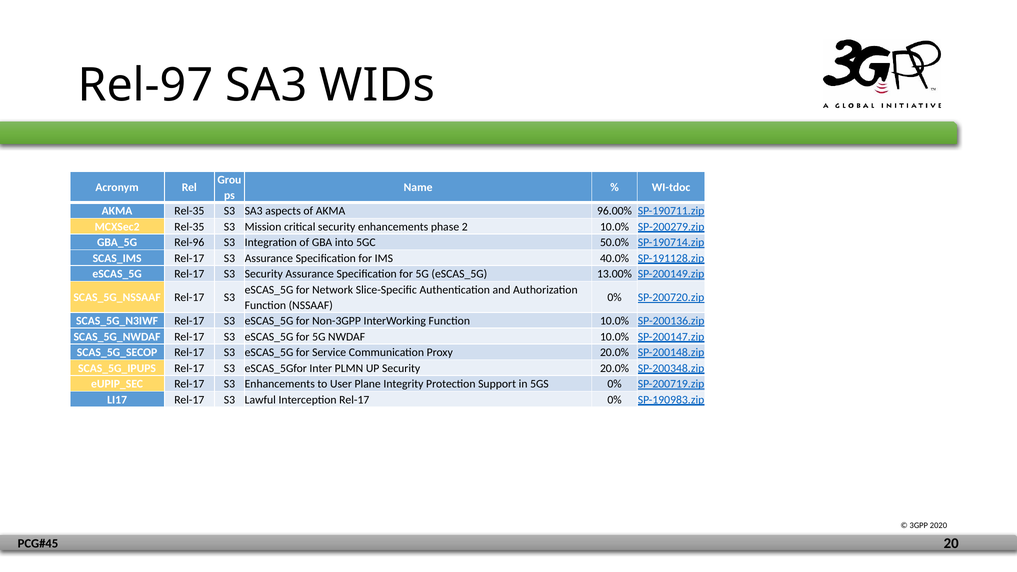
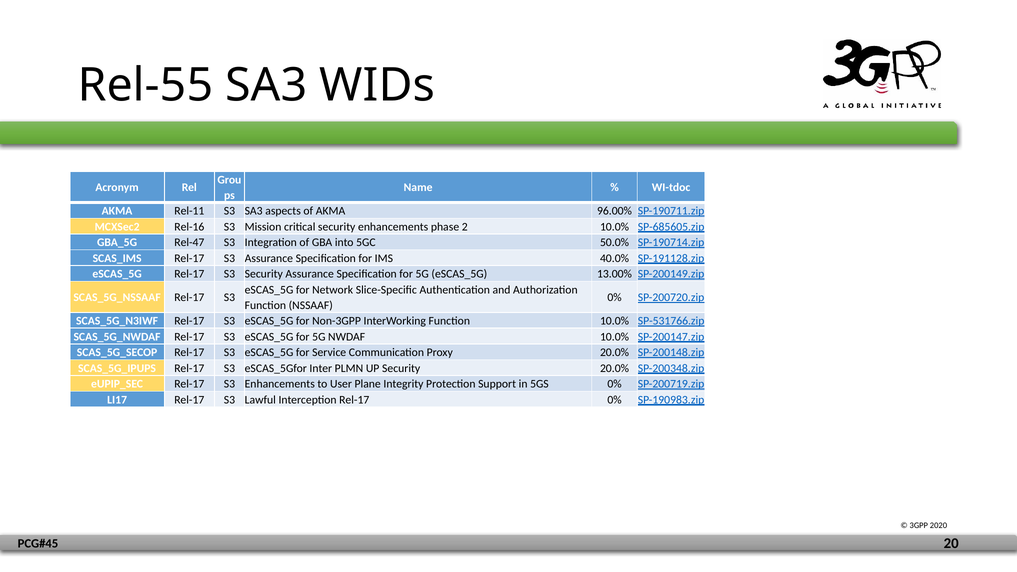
Rel-97: Rel-97 -> Rel-55
AKMA Rel-35: Rel-35 -> Rel-11
MCXSec2 Rel-35: Rel-35 -> Rel-16
SP-200279.zip: SP-200279.zip -> SP-685605.zip
Rel-96: Rel-96 -> Rel-47
SP-200136.zip: SP-200136.zip -> SP-531766.zip
